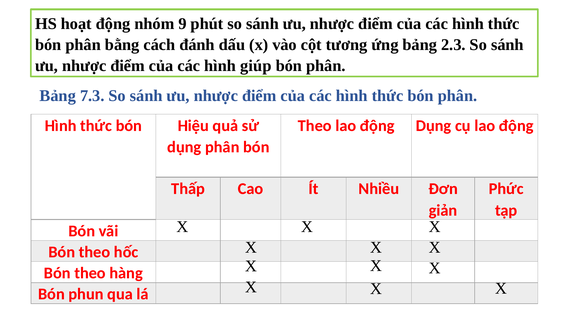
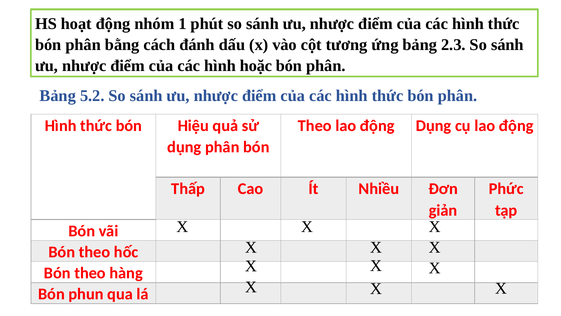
9: 9 -> 1
giúp: giúp -> hoặc
7.3: 7.3 -> 5.2
